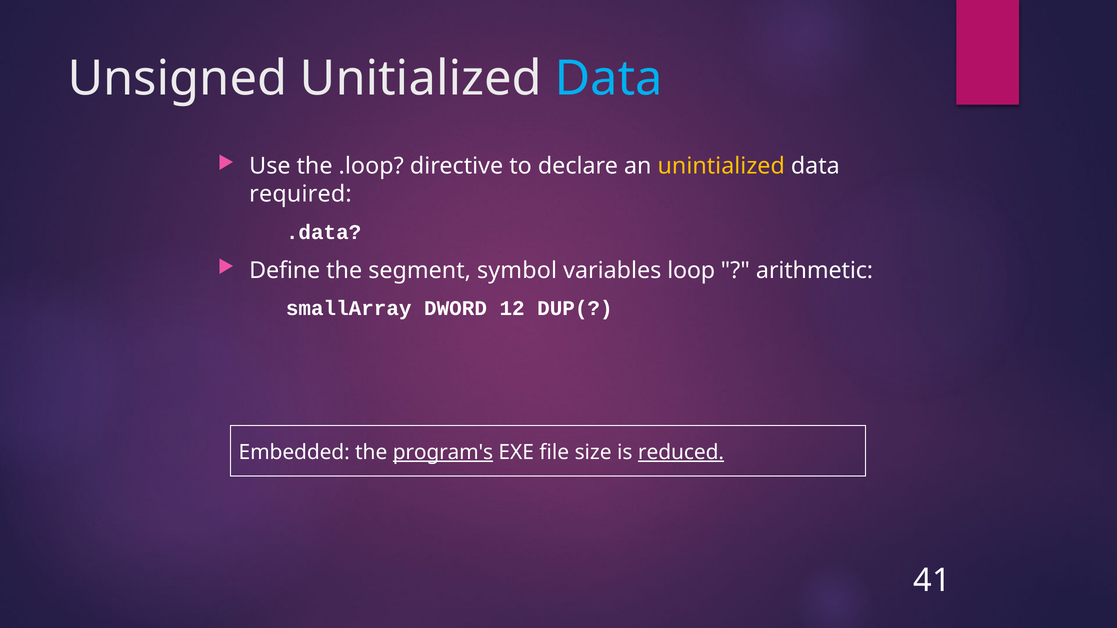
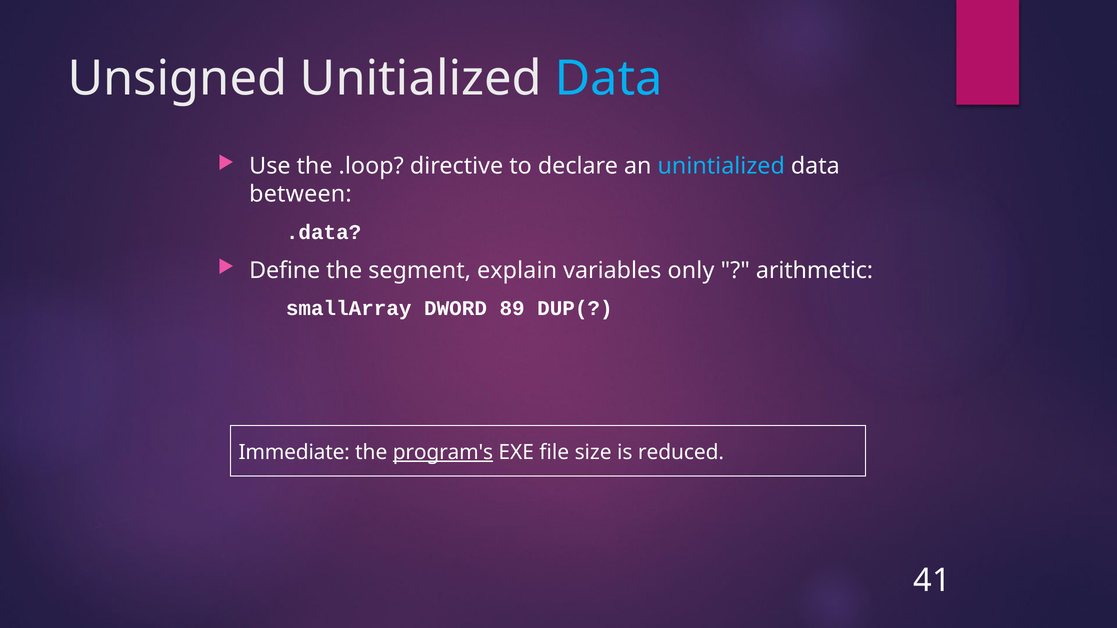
unintialized colour: yellow -> light blue
required: required -> between
symbol: symbol -> explain
loop: loop -> only
12: 12 -> 89
Embedded: Embedded -> Immediate
reduced underline: present -> none
